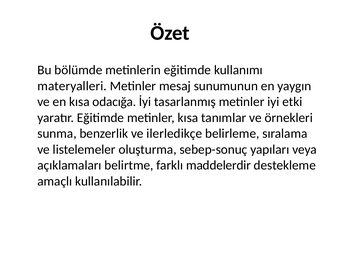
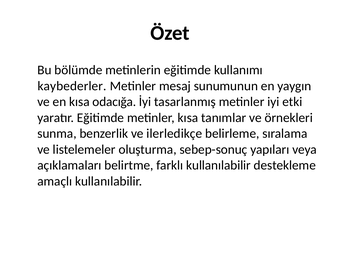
materyalleri: materyalleri -> kaybederler
farklı maddelerdir: maddelerdir -> kullanılabilir
